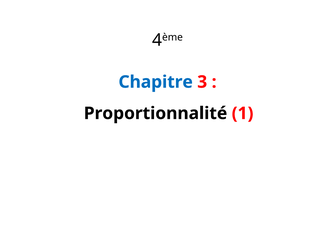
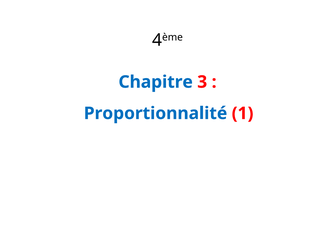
Proportionnalité colour: black -> blue
